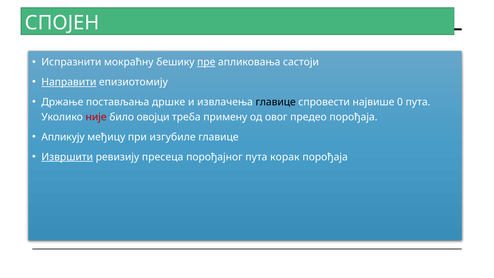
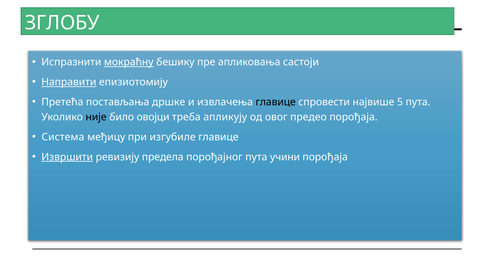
СПОЈЕН: СПОЈЕН -> ЗГЛОБУ
мокраћну underline: none -> present
пре underline: present -> none
Држање: Држање -> Претећа
0: 0 -> 5
није colour: red -> black
примену: примену -> апликују
Апликују: Апликују -> Система
пресеца: пресеца -> предела
корак: корак -> учини
